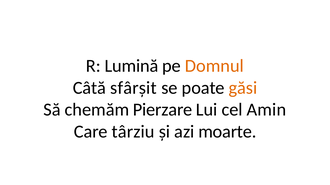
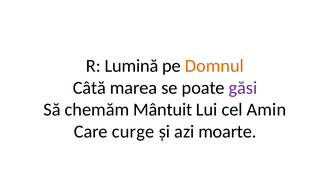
sfârșit: sfârșit -> marea
găsi colour: orange -> purple
Pierzare: Pierzare -> Mântuit
târziu: târziu -> curge
